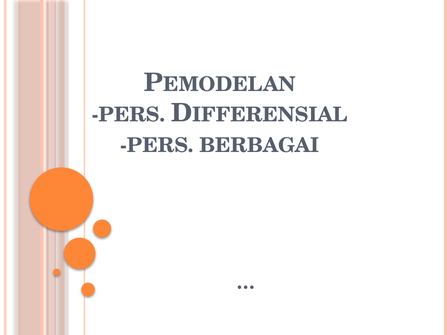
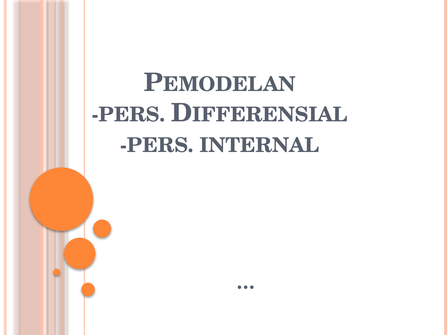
BERBAGAI: BERBAGAI -> INTERNAL
